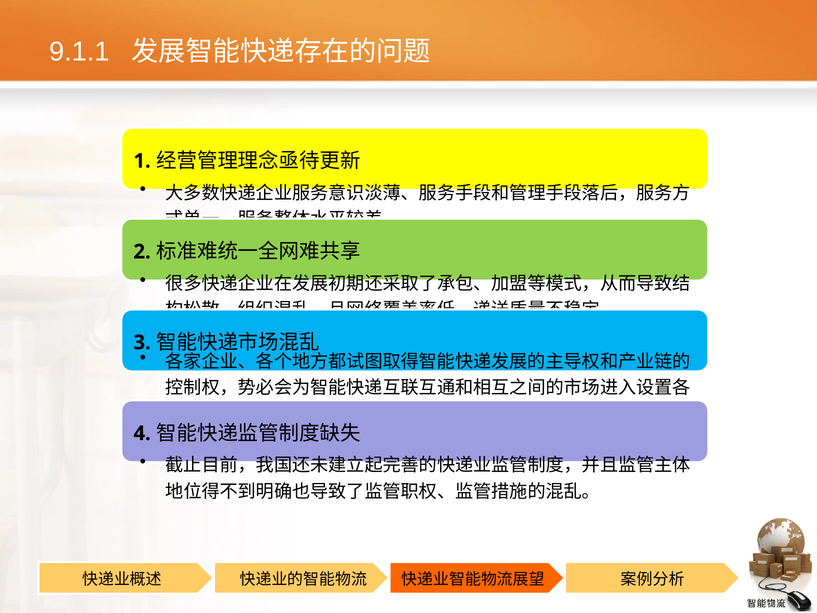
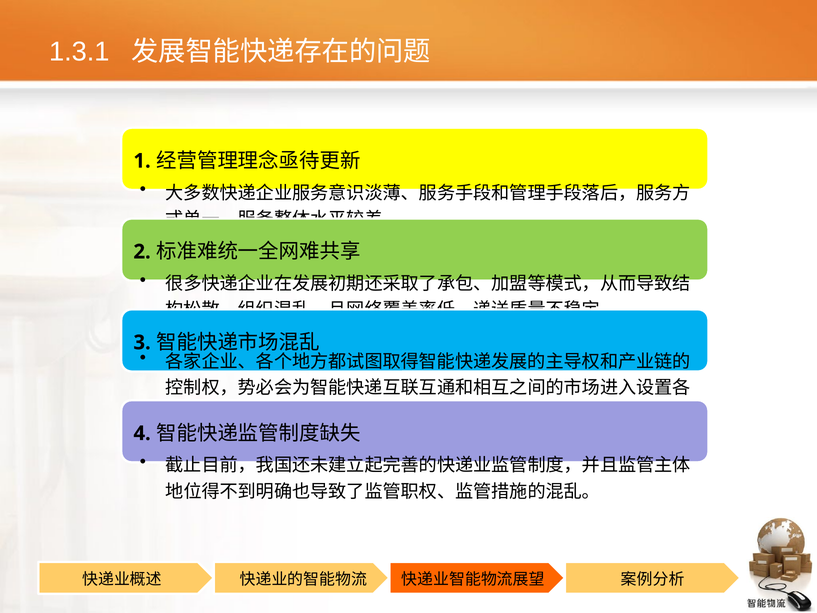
9.1.1: 9.1.1 -> 1.3.1
